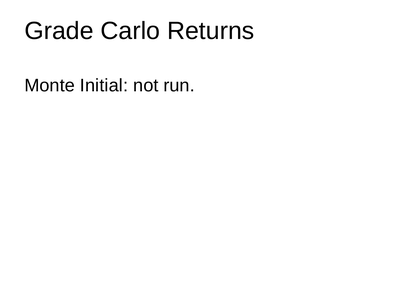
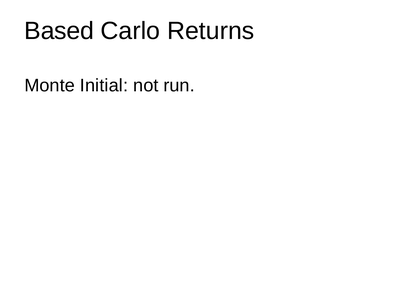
Grade: Grade -> Based
